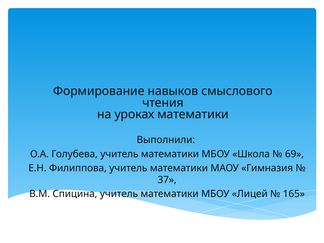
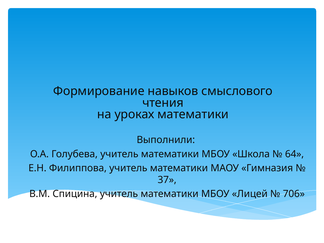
69: 69 -> 64
165: 165 -> 706
